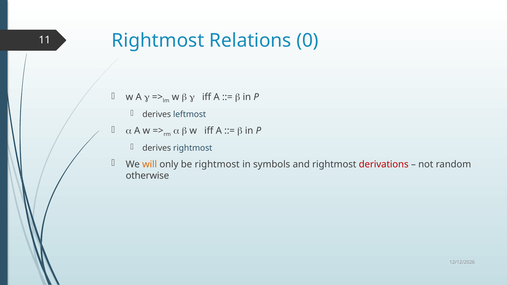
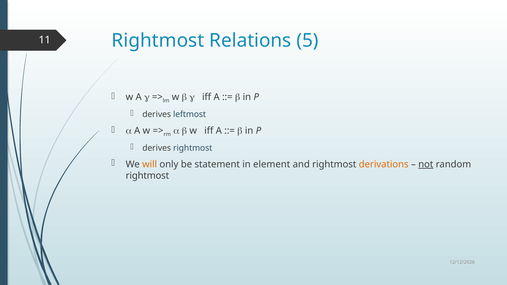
0: 0 -> 5
be rightmost: rightmost -> statement
symbols: symbols -> element
derivations colour: red -> orange
not underline: none -> present
otherwise at (147, 176): otherwise -> rightmost
